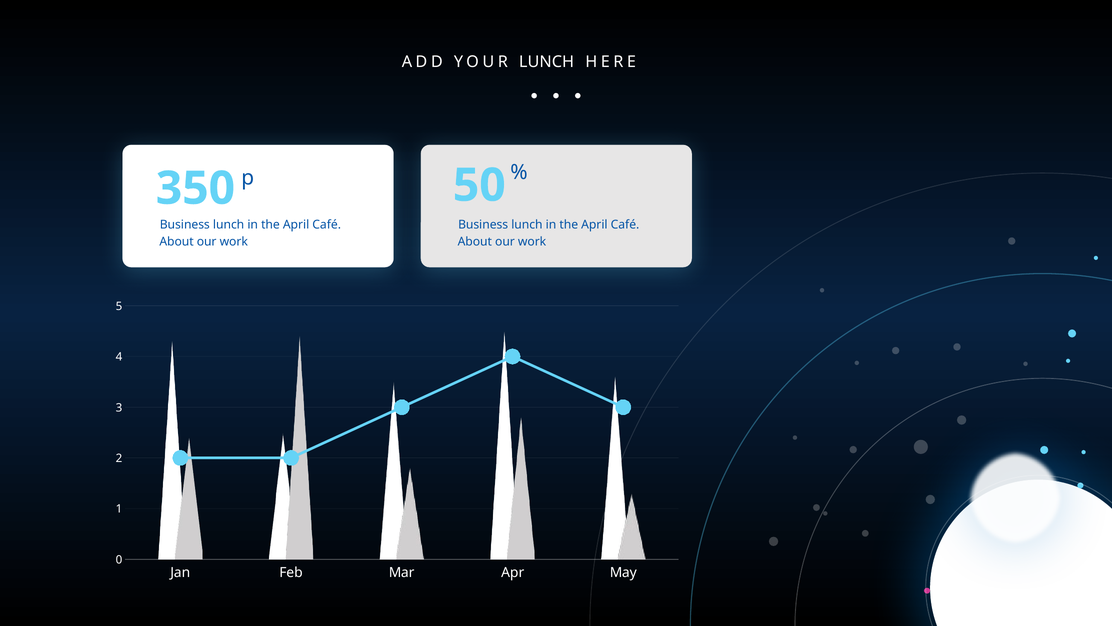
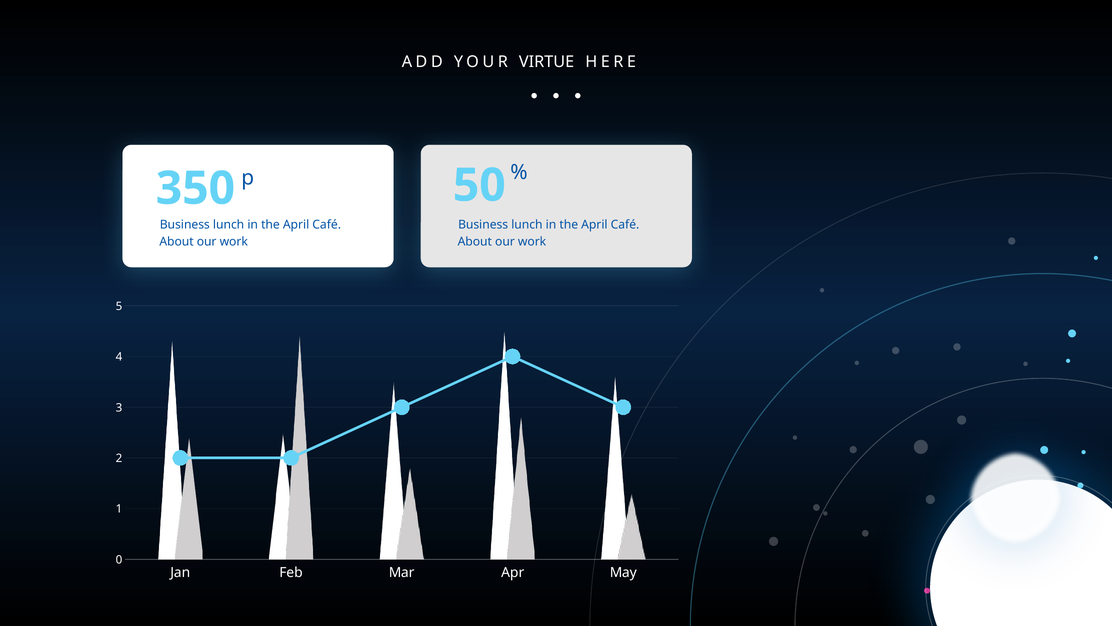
YOUR LUNCH: LUNCH -> VIRTUE
